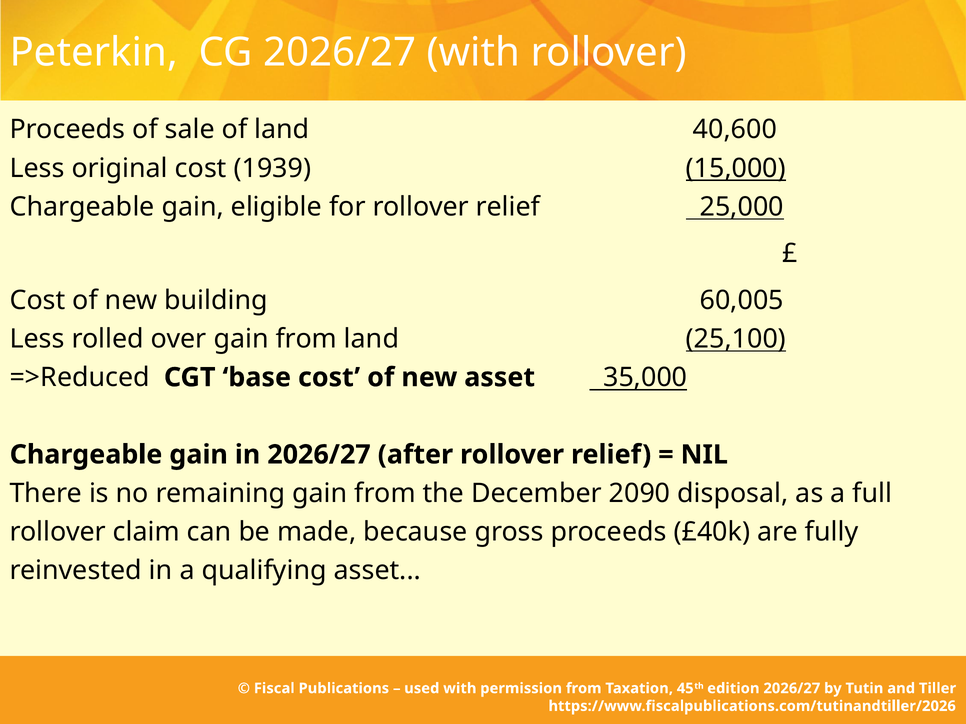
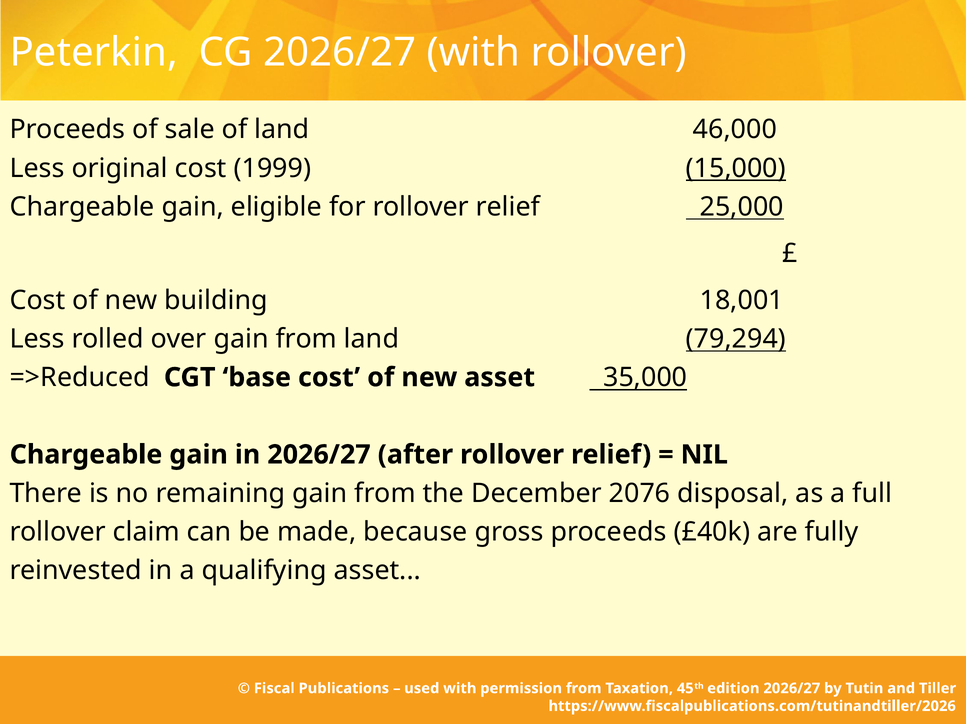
40,600: 40,600 -> 46,000
1939: 1939 -> 1999
60,005: 60,005 -> 18,001
25,100: 25,100 -> 79,294
2090: 2090 -> 2076
